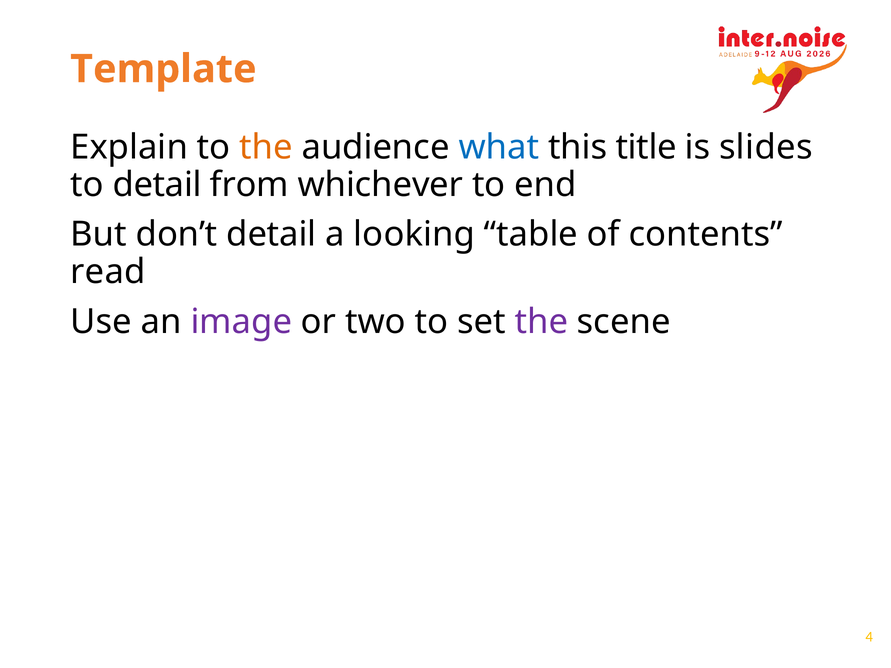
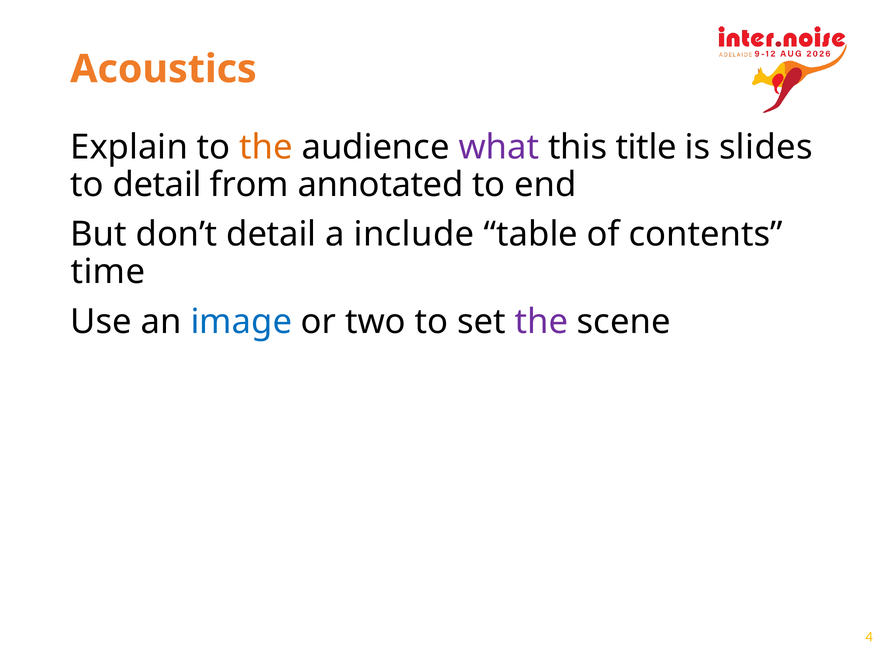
Template: Template -> Acoustics
what colour: blue -> purple
whichever: whichever -> annotated
looking: looking -> include
read: read -> time
image colour: purple -> blue
